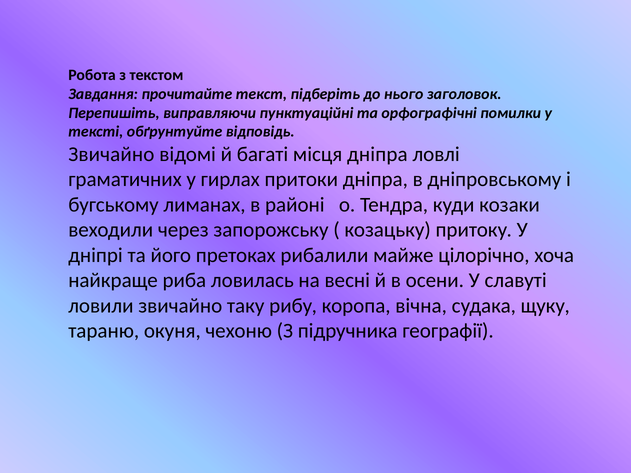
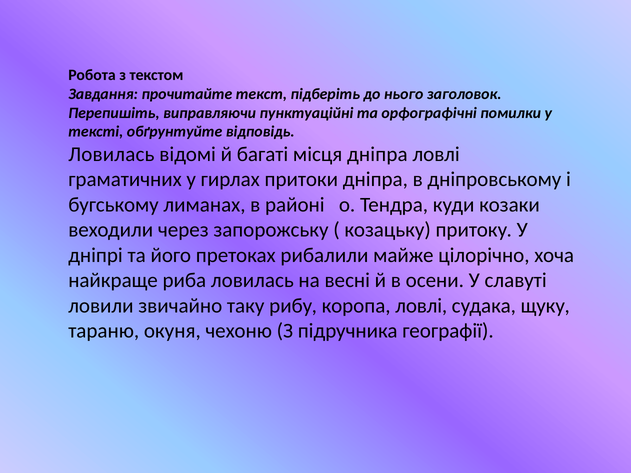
Звичайно at (111, 154): Звичайно -> Ловилась
коропа вічна: вічна -> ловлі
